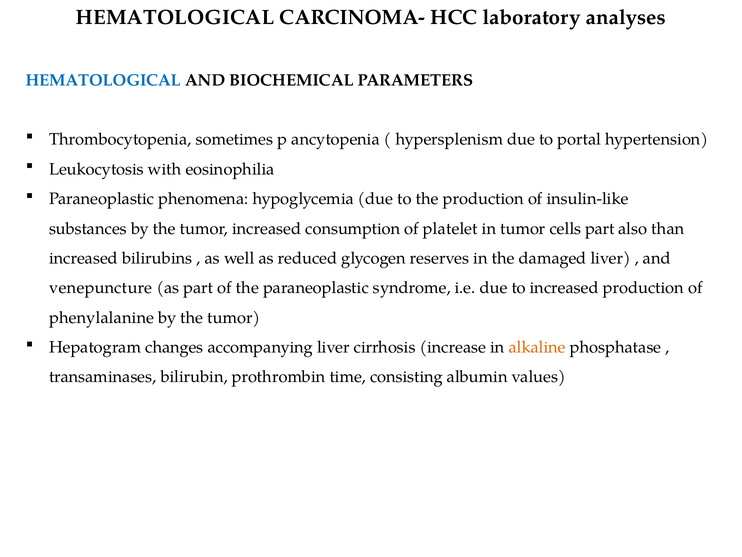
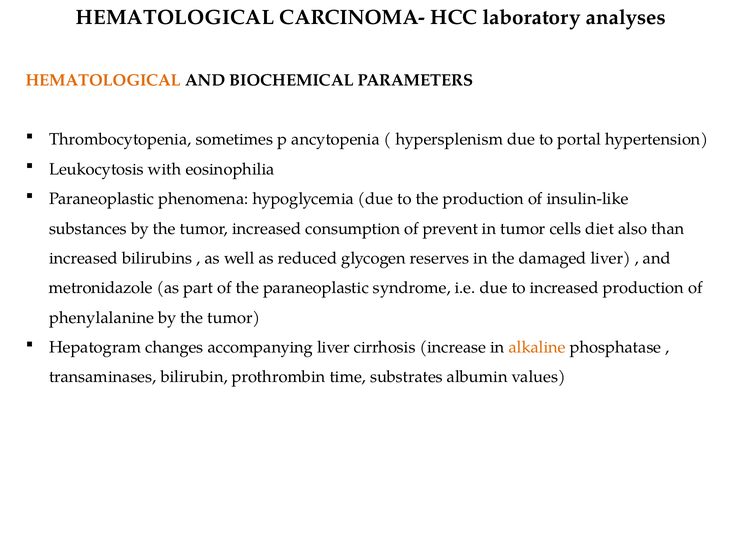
HEMATOLOGICAL at (103, 80) colour: blue -> orange
platelet: platelet -> prevent
cells part: part -> diet
venepuncture: venepuncture -> metronidazole
consisting: consisting -> substrates
